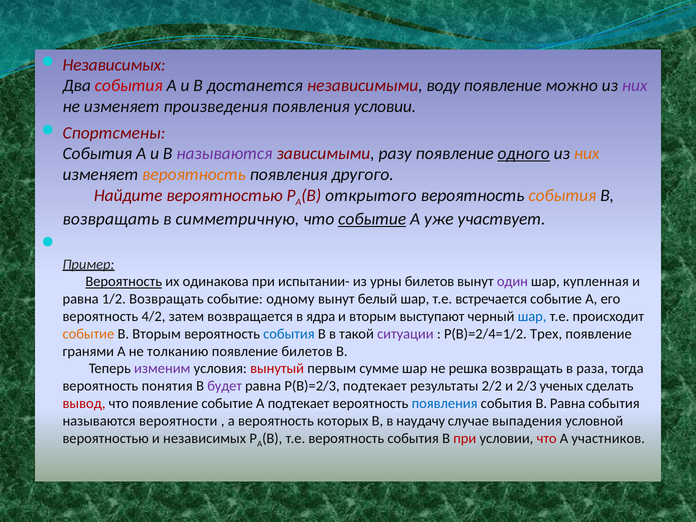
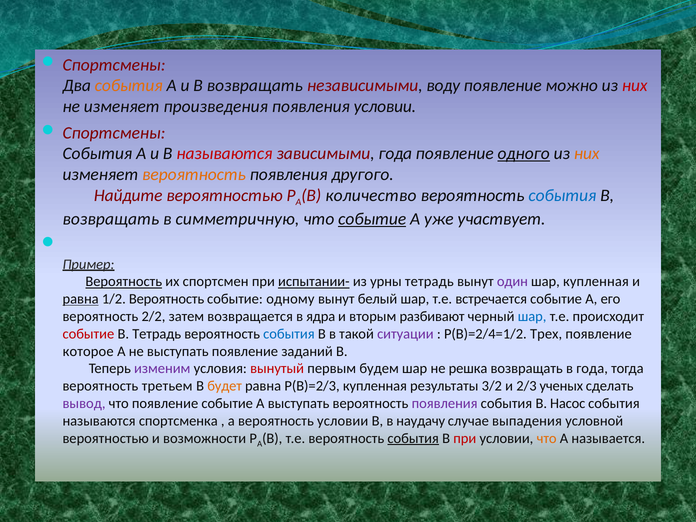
Независимых at (114, 65): Независимых -> Спортсмены
события at (129, 86) colour: red -> orange
и В достанется: достанется -> возвращать
них at (635, 86) colour: purple -> red
называются at (224, 154) colour: purple -> red
зависимыми разу: разу -> года
открытого: открытого -> количество
события at (562, 195) colour: orange -> blue
одинакова: одинакова -> спортсмен
испытании- underline: none -> present
урны билетов: билетов -> тетрадь
равна at (81, 299) underline: none -> present
1/2 Возвращать: Возвращать -> Вероятность
4/2: 4/2 -> 2/2
выступают: выступают -> разбивают
событие at (88, 334) colour: orange -> red
В Вторым: Вторым -> Тетрадь
гранями: гранями -> которое
не толканию: толканию -> выступать
появление билетов: билетов -> заданий
сумме: сумме -> будем
в раза: раза -> года
понятия: понятия -> третьем
будет colour: purple -> orange
Р(В)=2/3 подтекает: подтекает -> купленная
2/2: 2/2 -> 3/2
вывод colour: red -> purple
А подтекает: подтекает -> выступать
появления at (445, 403) colour: blue -> purple
В Равна: Равна -> Насос
вероятности: вероятности -> спортсменка
вероятность которых: которых -> условии
и независимых: независимых -> возможности
события at (413, 438) underline: none -> present
что at (547, 438) colour: red -> orange
участников: участников -> называется
